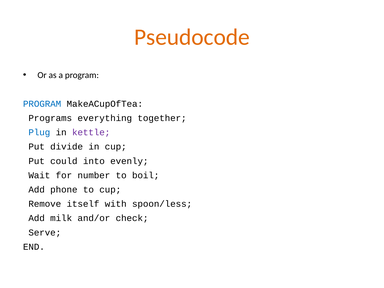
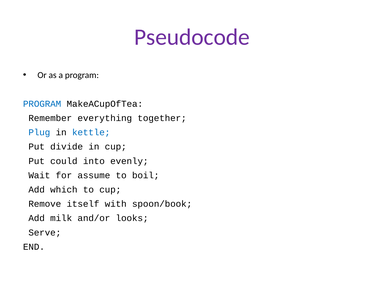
Pseudocode colour: orange -> purple
Programs: Programs -> Remember
kettle colour: purple -> blue
number: number -> assume
phone: phone -> which
spoon/less: spoon/less -> spoon/book
check: check -> looks
